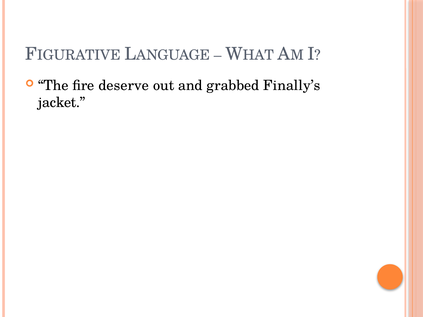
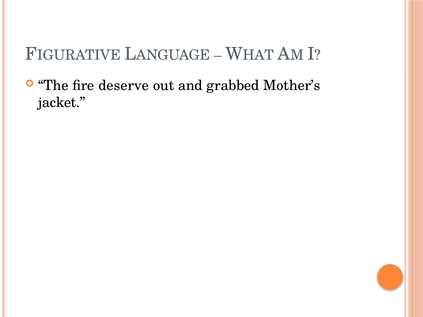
Finally’s: Finally’s -> Mother’s
